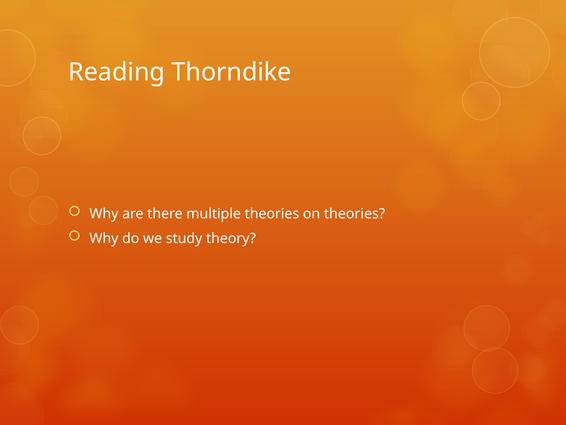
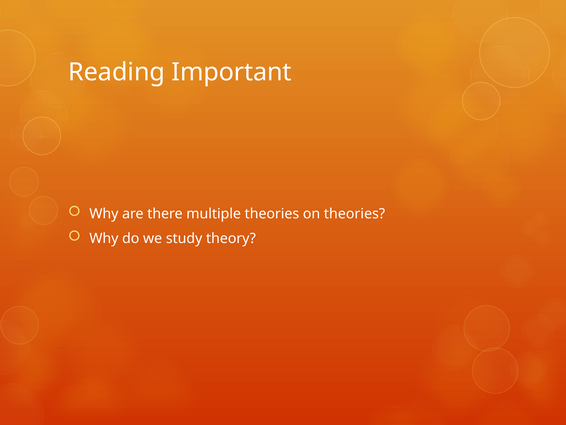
Thorndike: Thorndike -> Important
